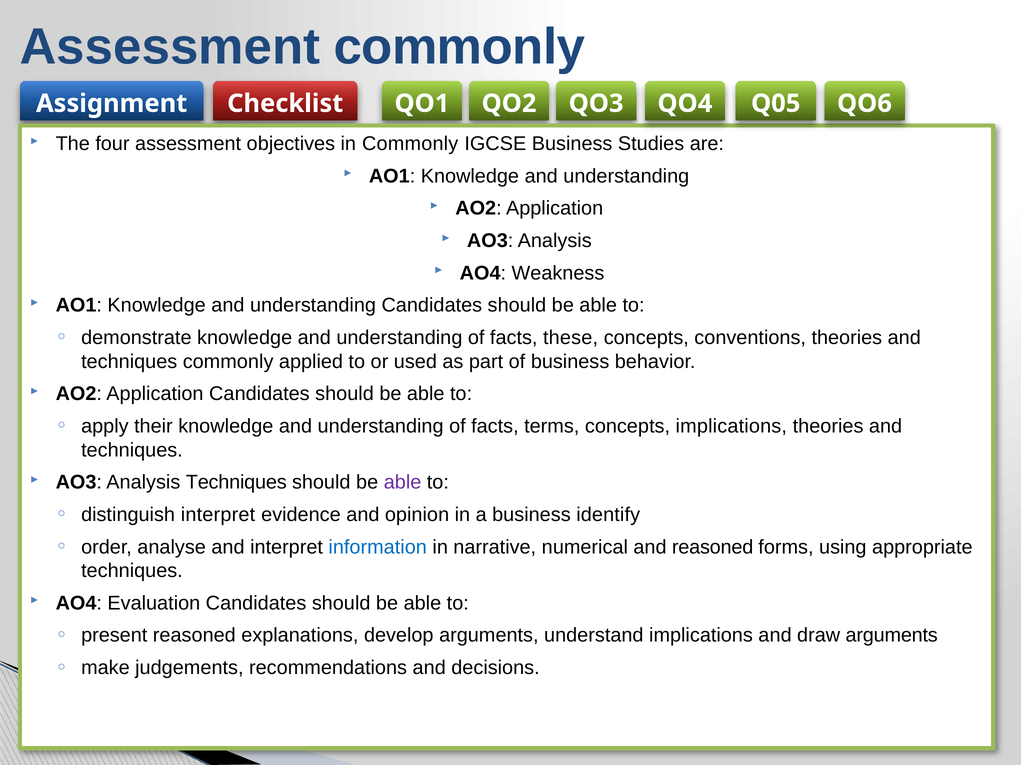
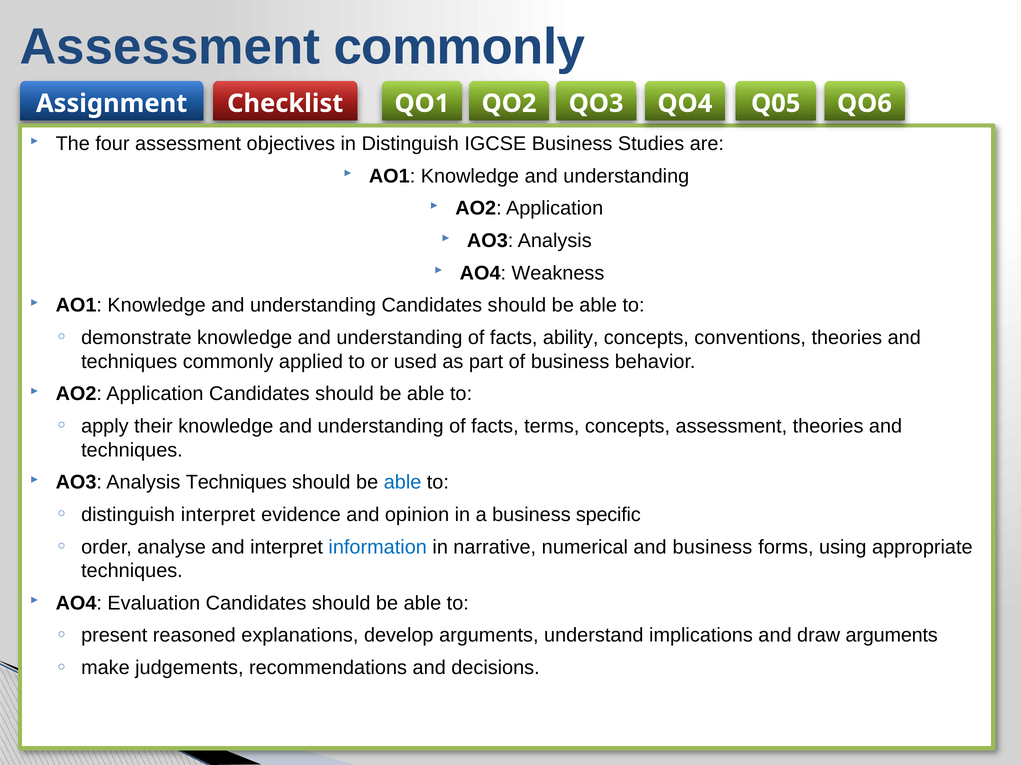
in Commonly: Commonly -> Distinguish
these: these -> ability
concepts implications: implications -> assessment
able at (403, 483) colour: purple -> blue
identify: identify -> specific
and reasoned: reasoned -> business
